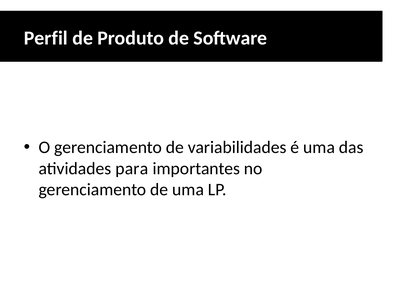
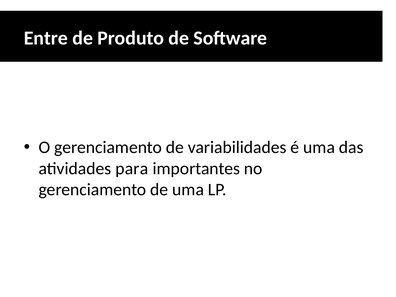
Perfil: Perfil -> Entre
